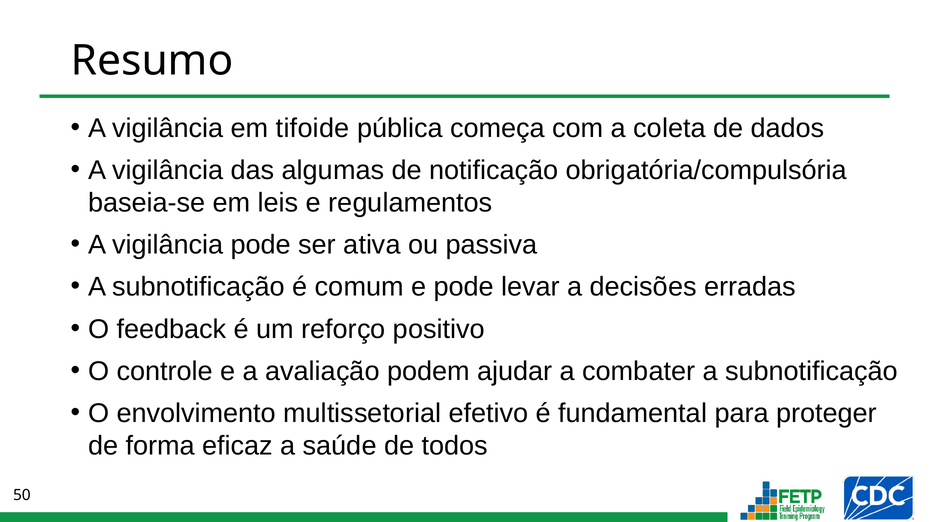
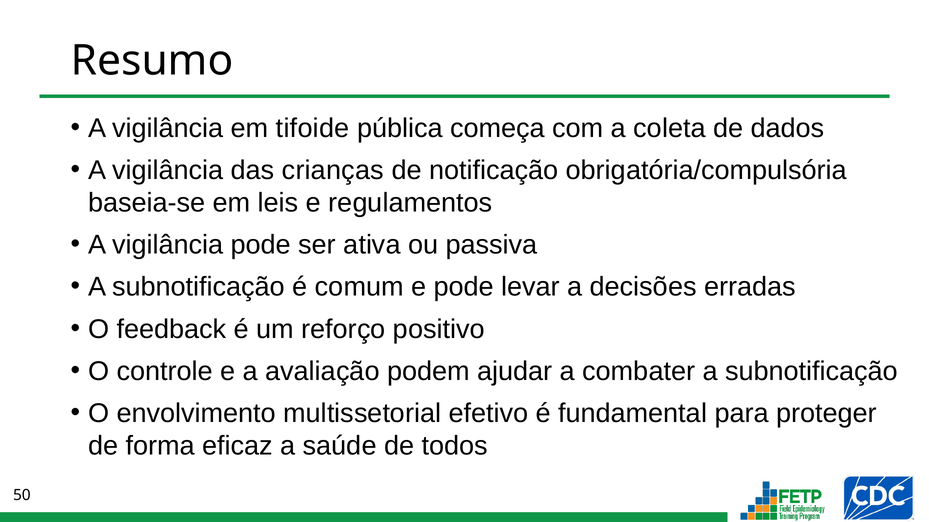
algumas: algumas -> crianças
